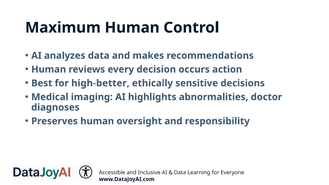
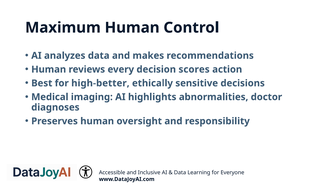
occurs: occurs -> scores
